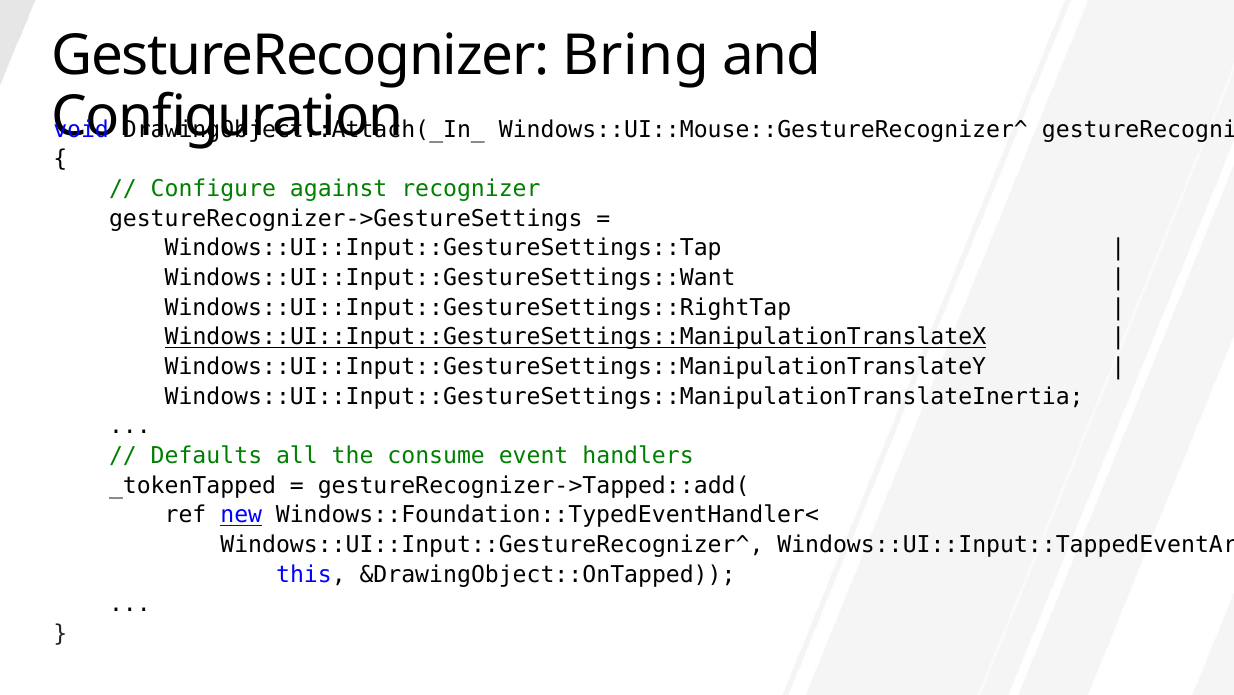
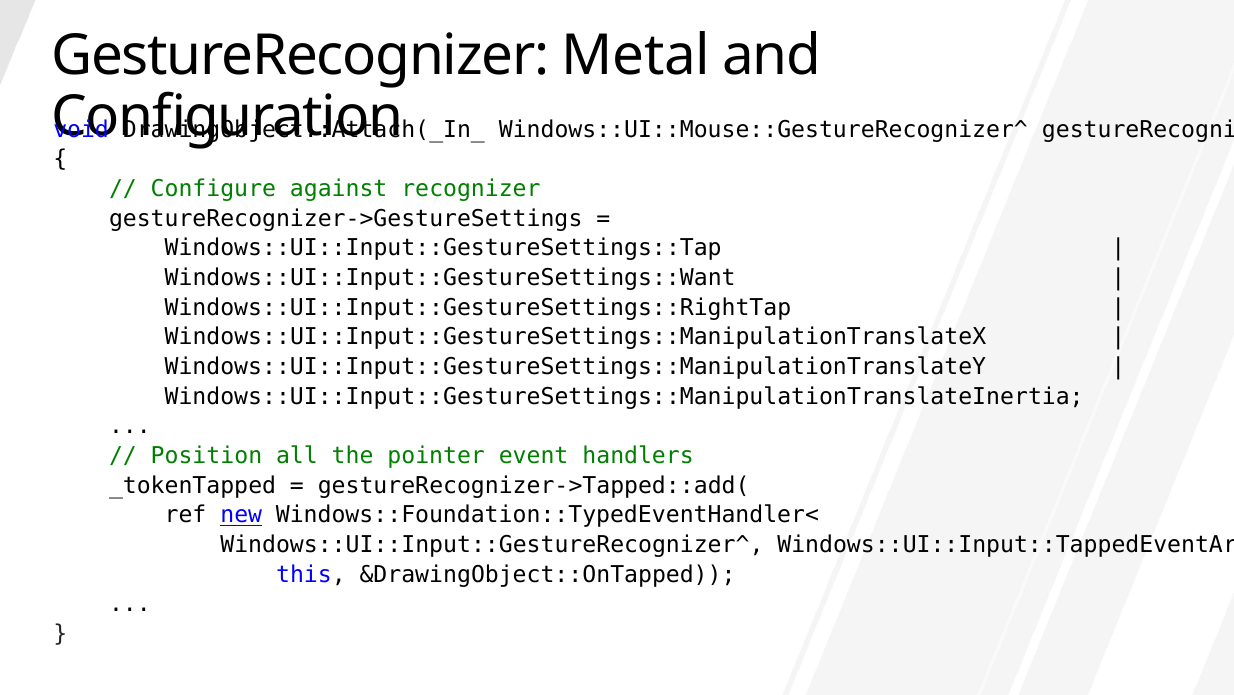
Bring: Bring -> Metal
Windows::UI::Input::GestureSettings::ManipulationTranslateX underline: present -> none
Defaults: Defaults -> Position
consume: consume -> pointer
